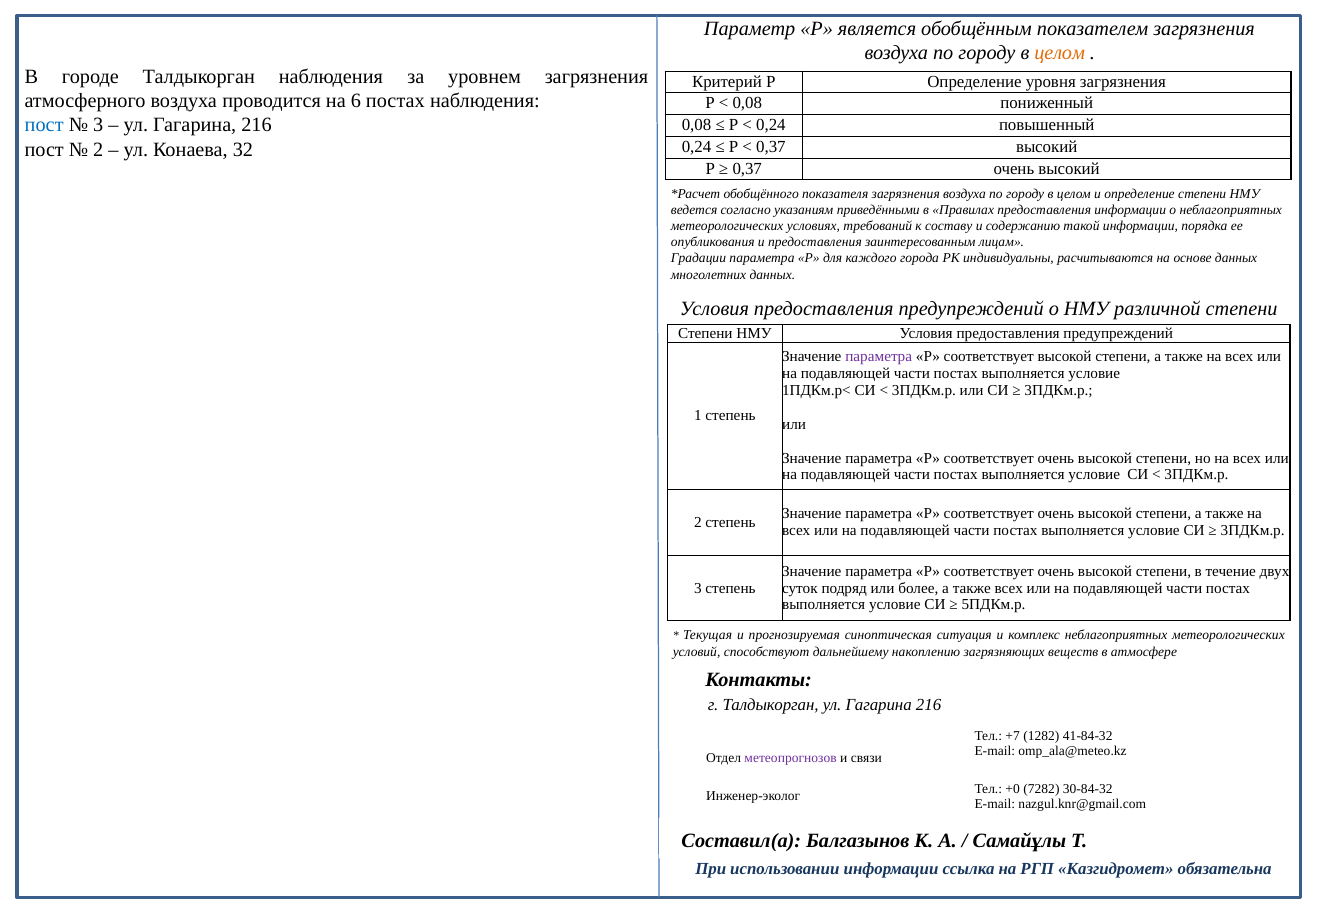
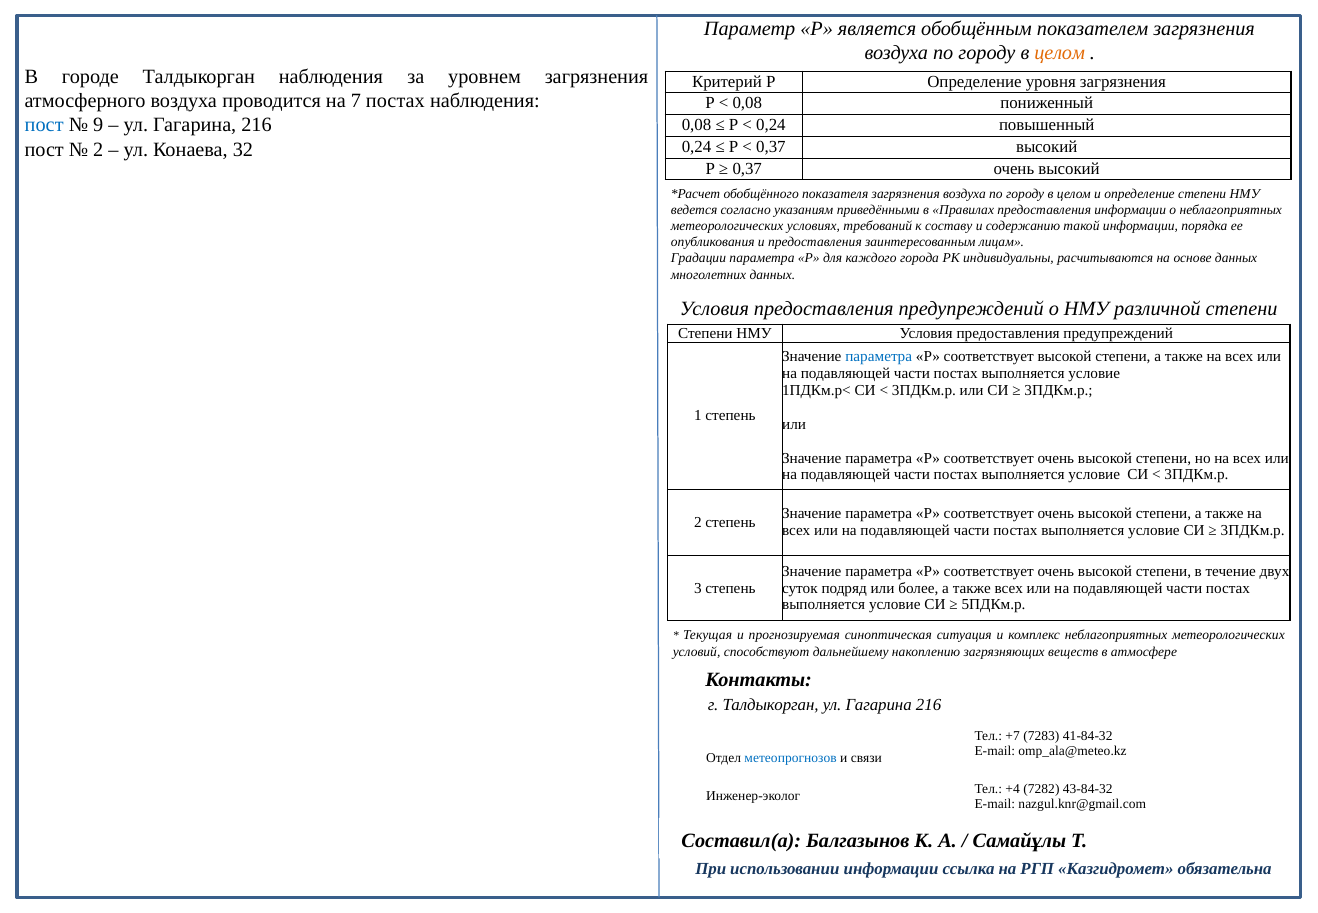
6: 6 -> 7
3 at (98, 125): 3 -> 9
параметра at (879, 357) colour: purple -> blue
1282: 1282 -> 7283
метеопрогнозов colour: purple -> blue
+0: +0 -> +4
30-84-32: 30-84-32 -> 43-84-32
